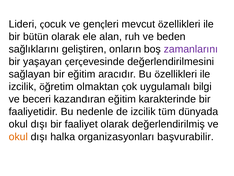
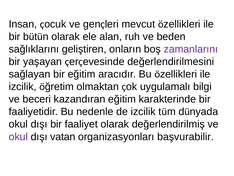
Lideri: Lideri -> Insan
okul at (18, 136) colour: orange -> purple
halka: halka -> vatan
